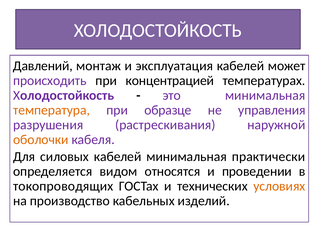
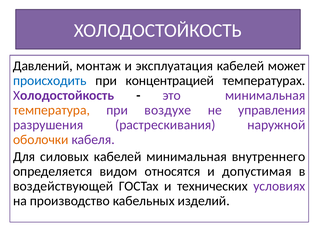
происходить colour: purple -> blue
образце: образце -> воздухе
практически: практически -> внутреннего
проведении: проведении -> допустимая
токопроводящих: токопроводящих -> воздействующей
условиях colour: orange -> purple
